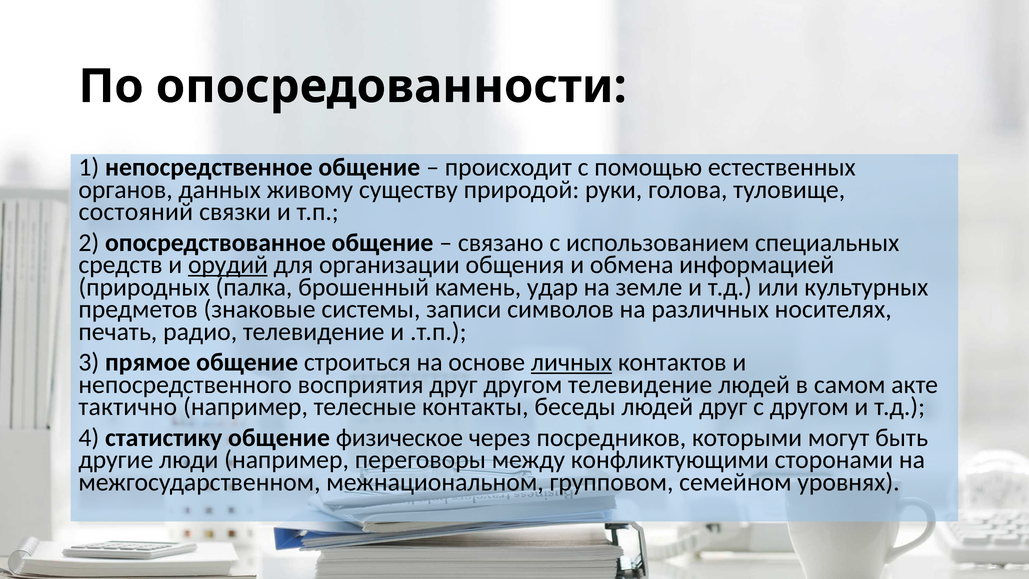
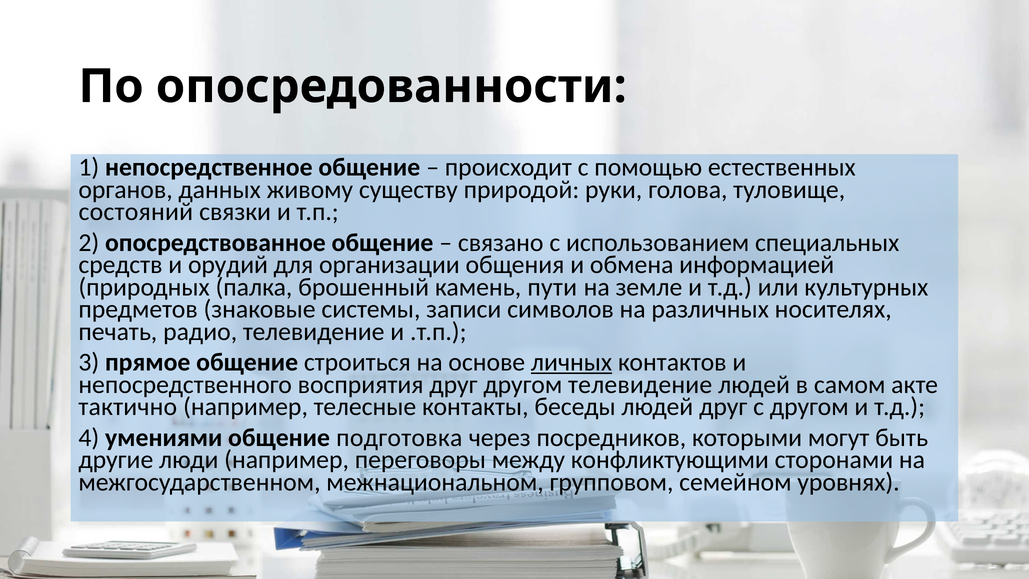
орудий underline: present -> none
удар: удар -> пути
статистику: статистику -> умениями
физическое: физическое -> подготовка
